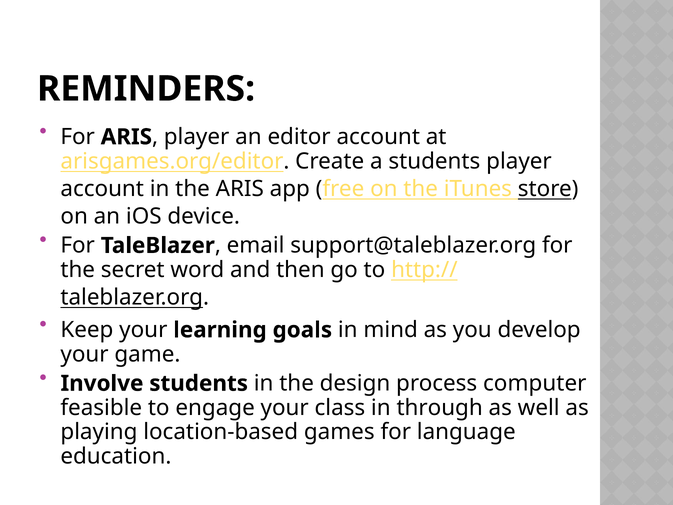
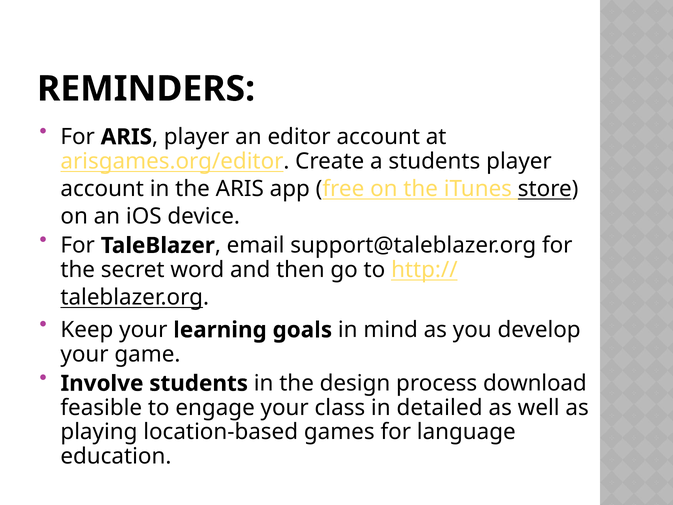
computer: computer -> download
through: through -> detailed
